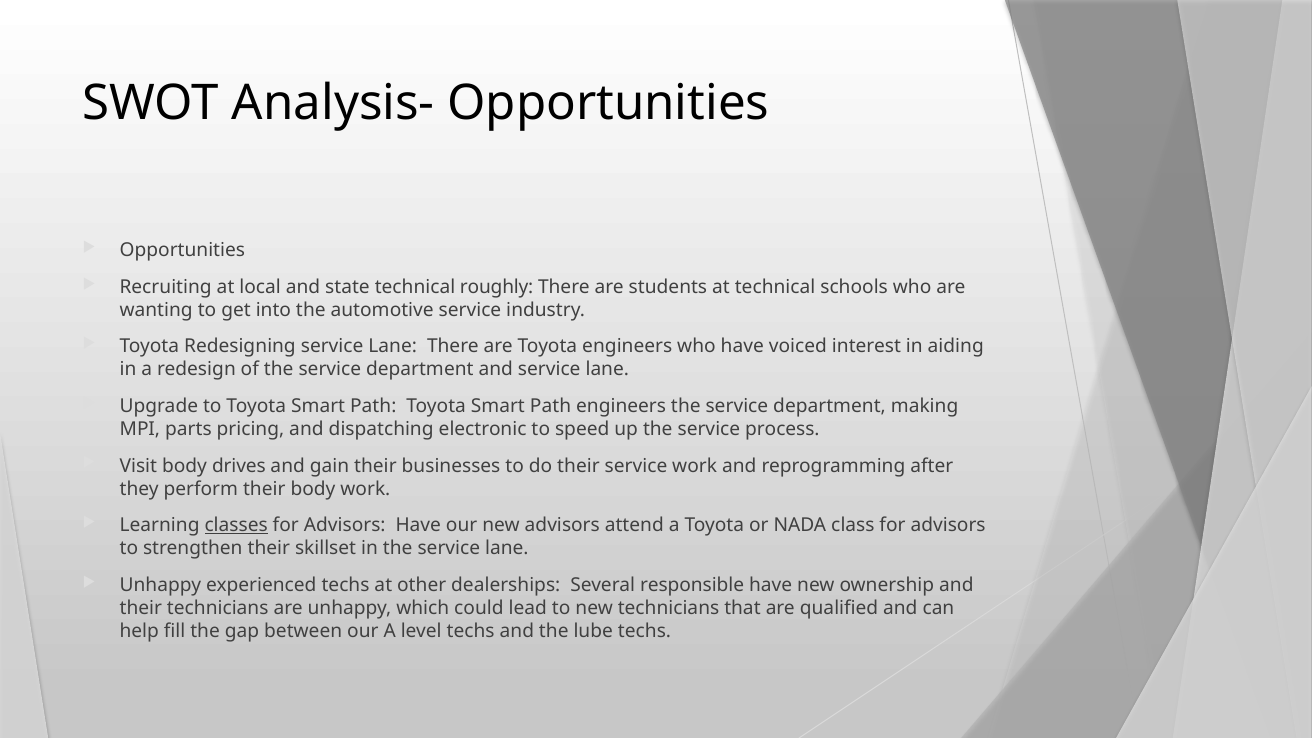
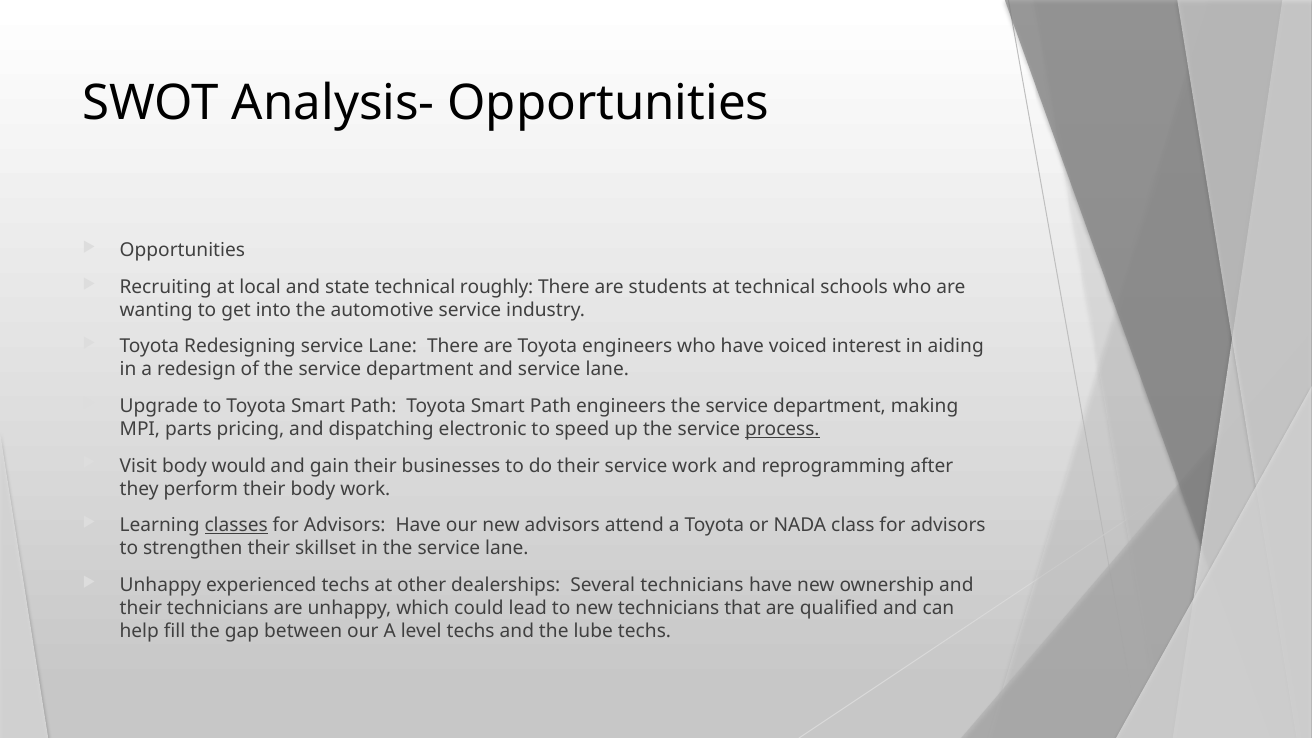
process underline: none -> present
drives: drives -> would
Several responsible: responsible -> technicians
